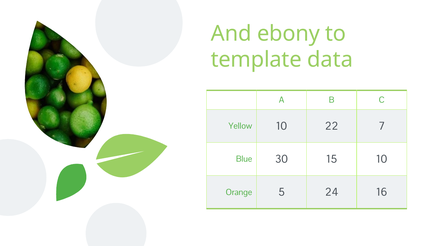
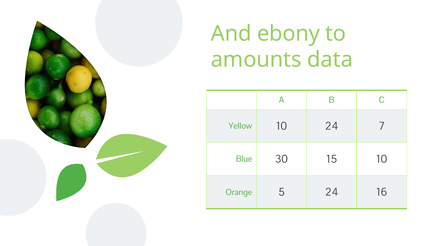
template: template -> amounts
10 22: 22 -> 24
